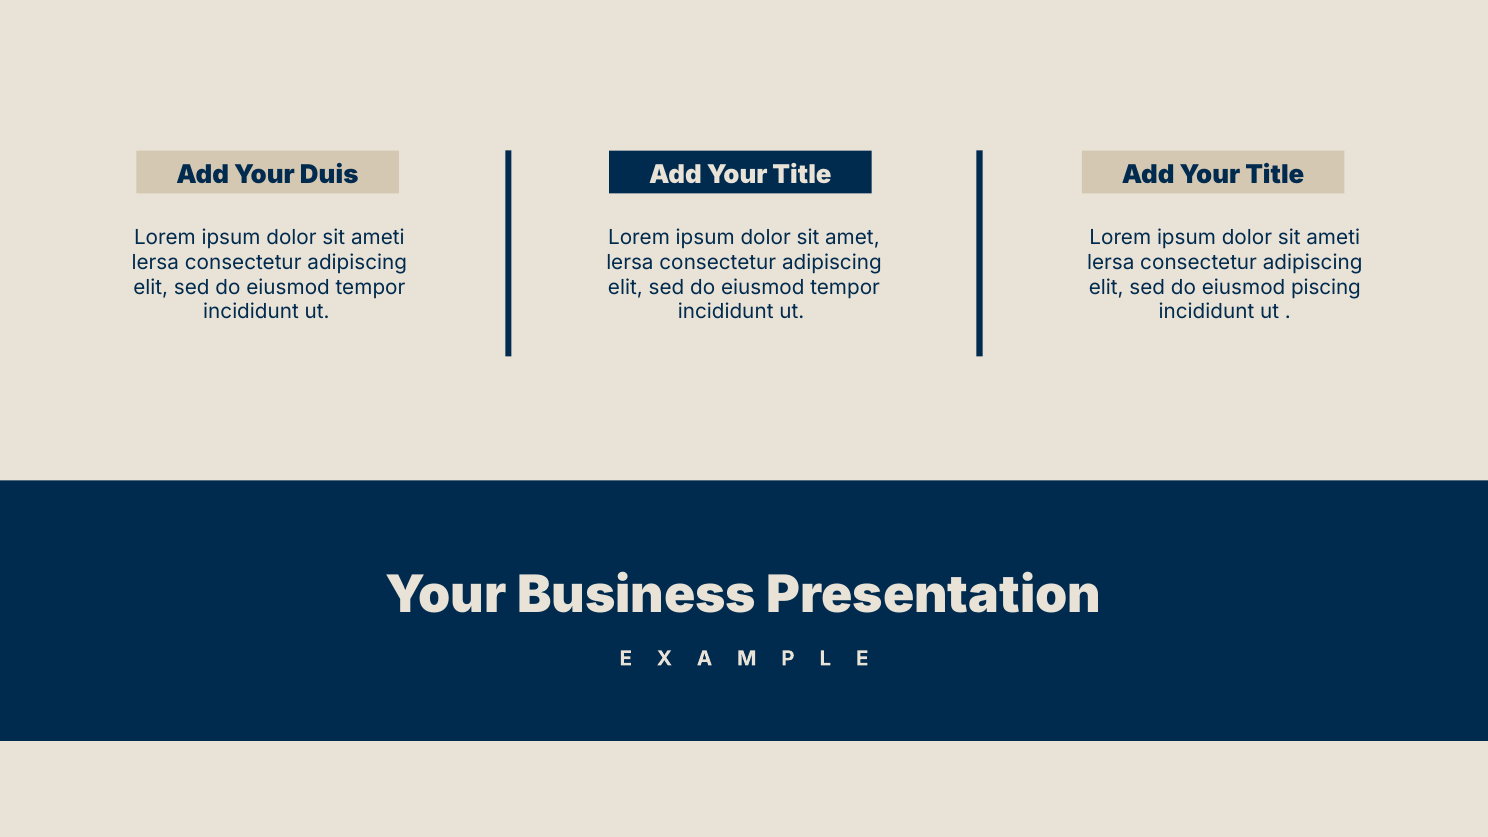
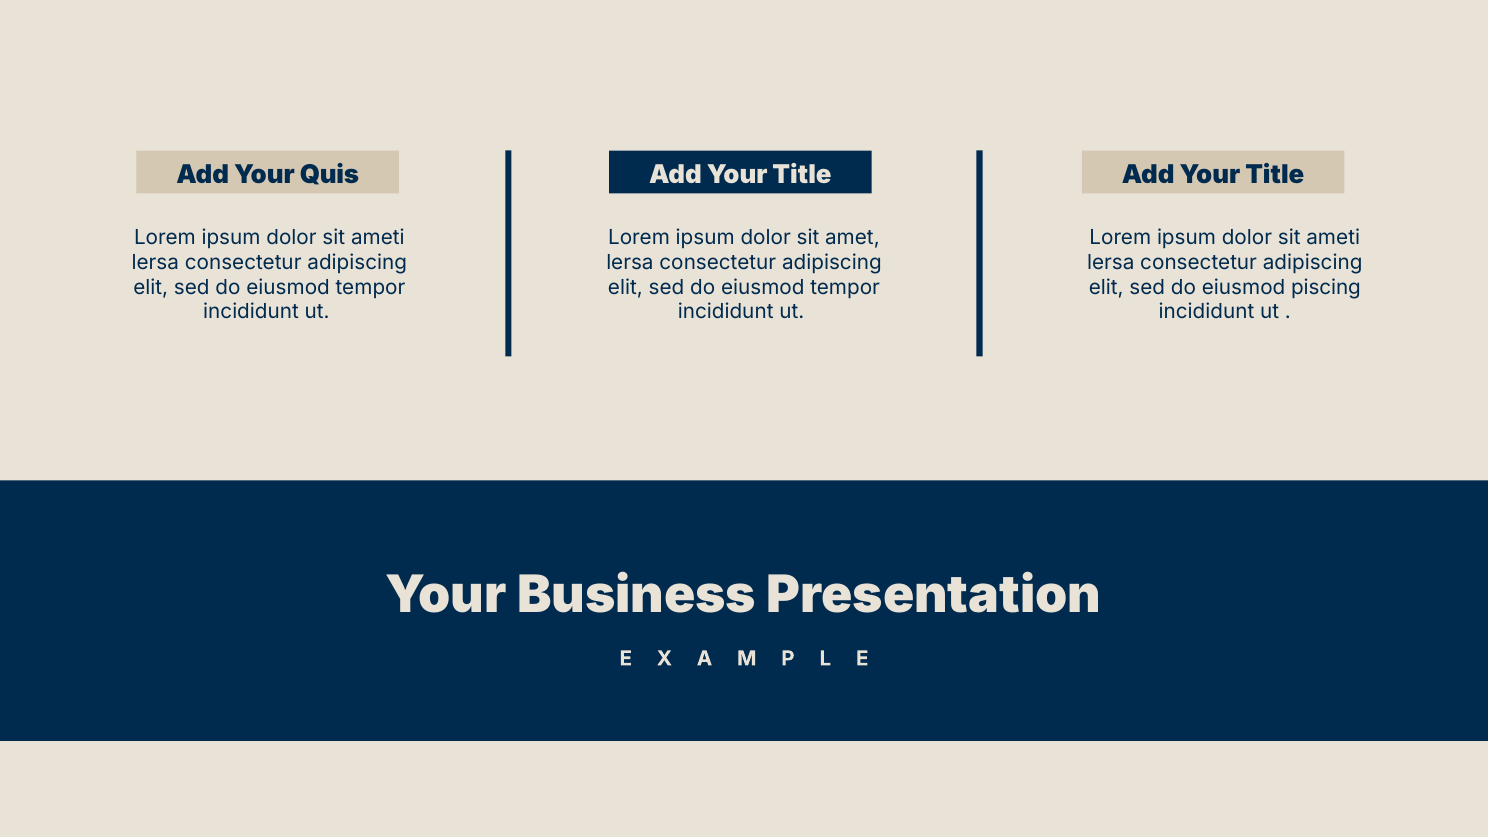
Duis: Duis -> Quis
